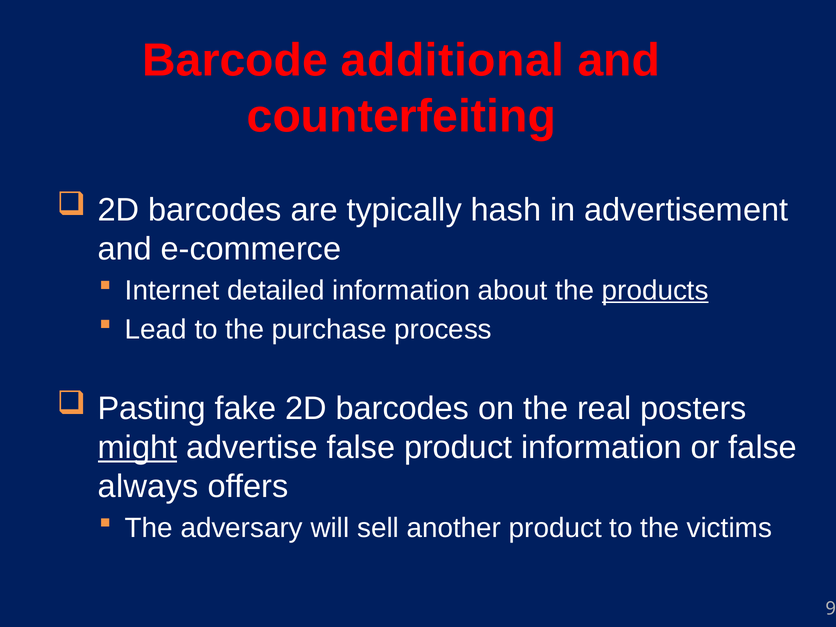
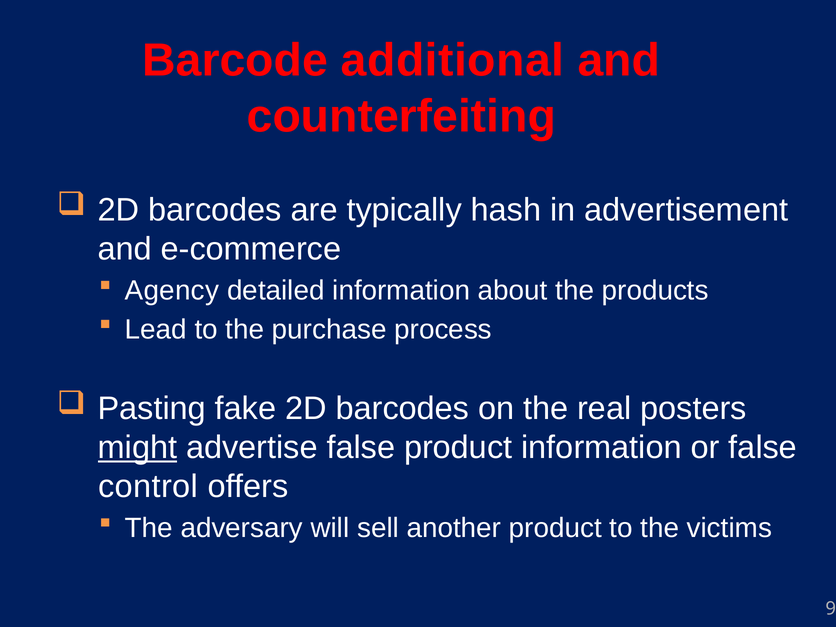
Internet: Internet -> Agency
products underline: present -> none
always: always -> control
